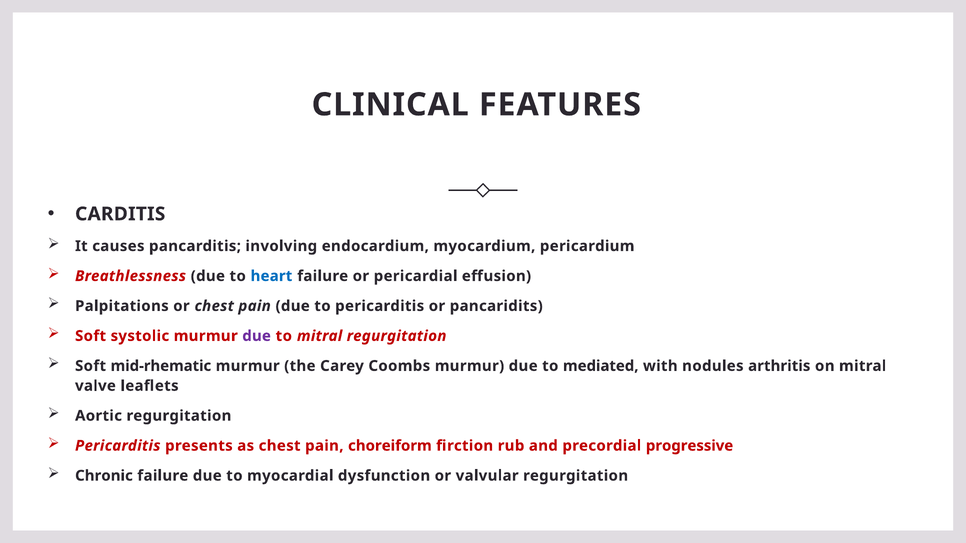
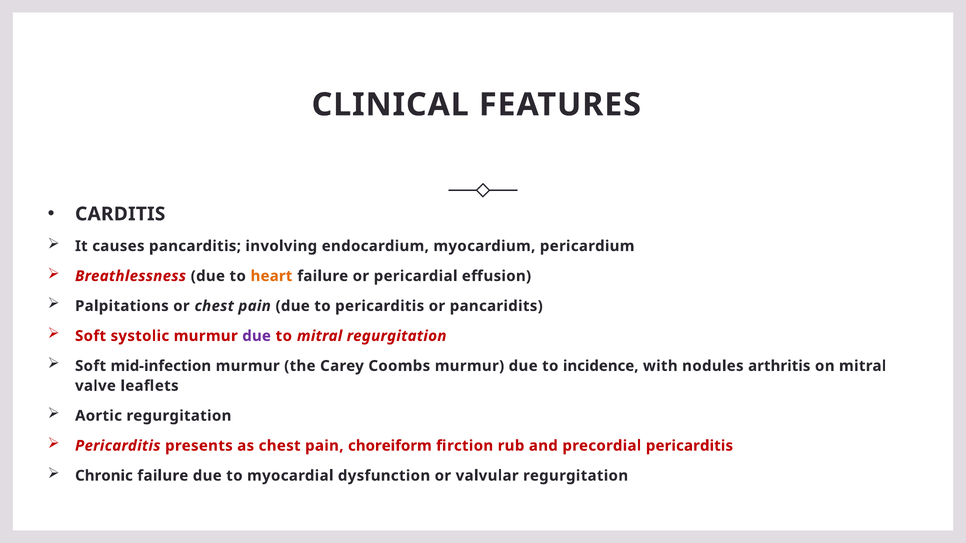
heart colour: blue -> orange
mid-rhematic: mid-rhematic -> mid-infection
mediated: mediated -> incidence
precordial progressive: progressive -> pericarditis
